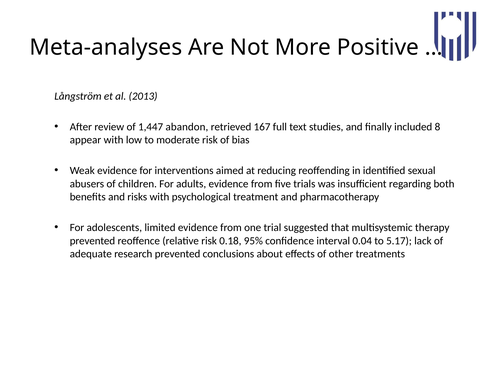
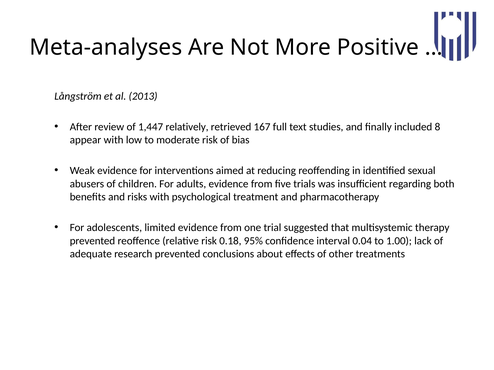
abandon: abandon -> relatively
5.17: 5.17 -> 1.00
